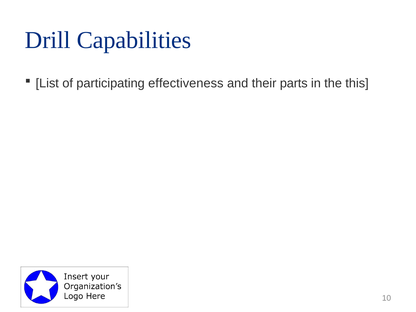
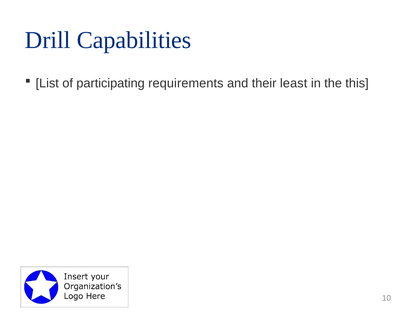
effectiveness: effectiveness -> requirements
parts: parts -> least
